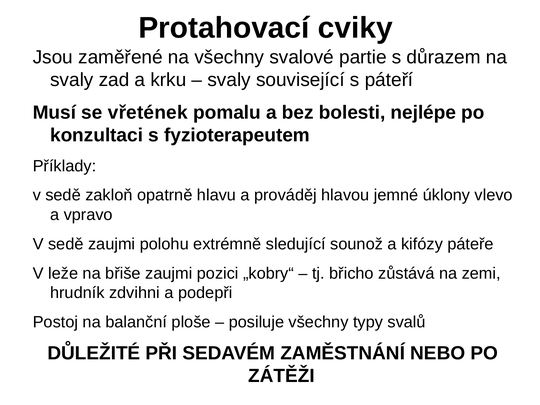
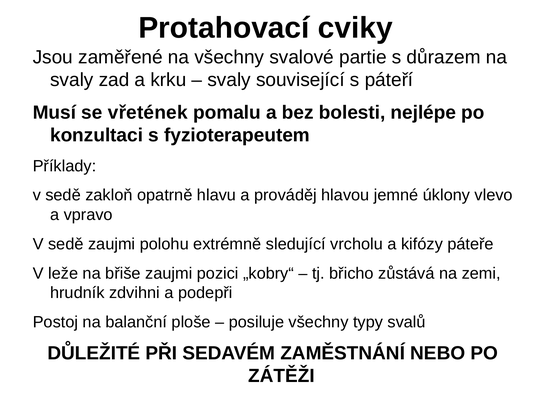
sounož: sounož -> vrcholu
